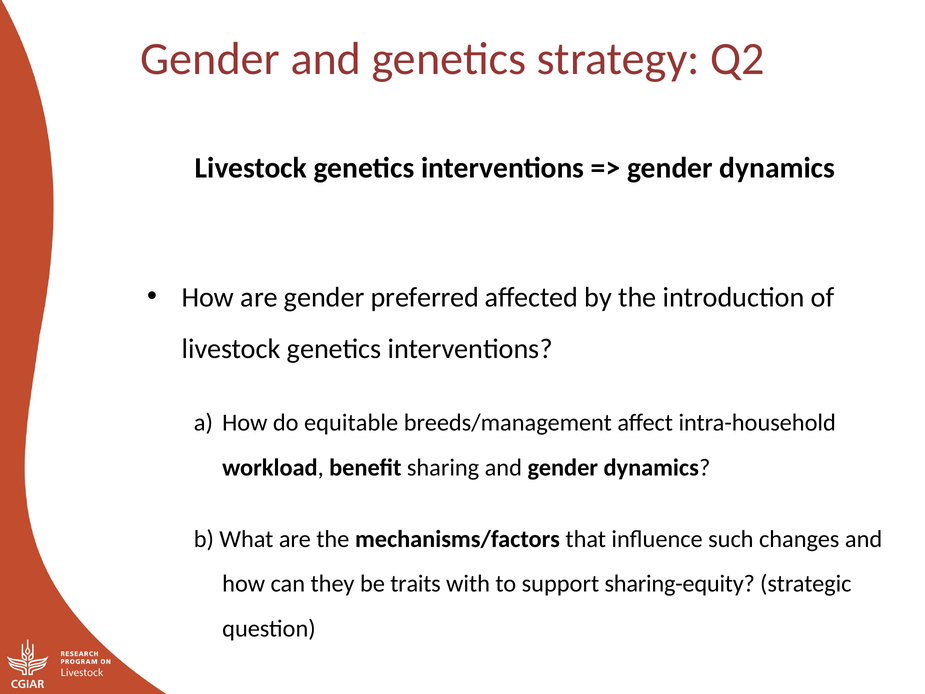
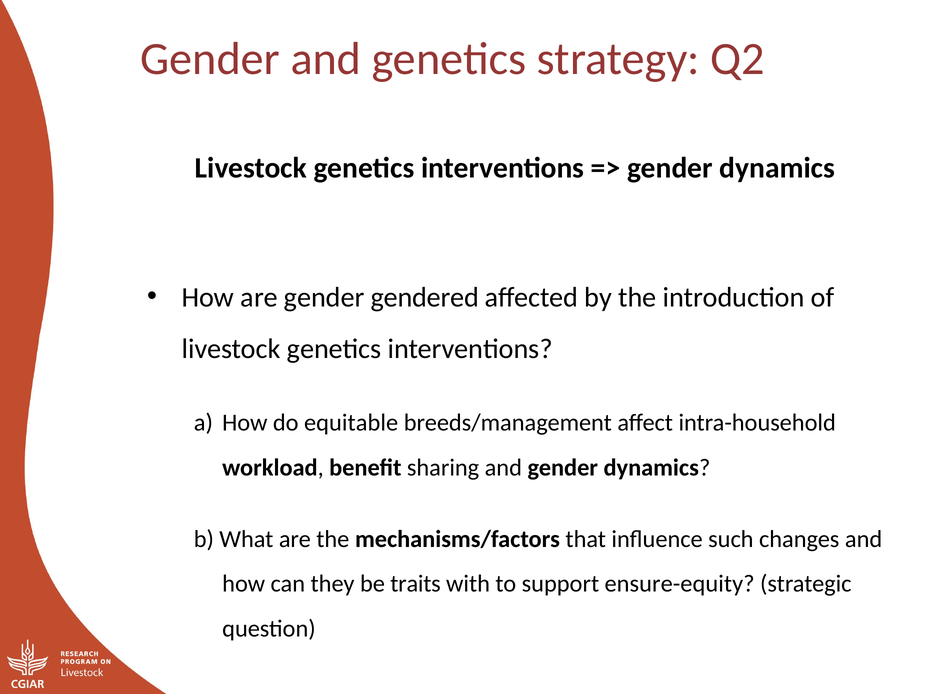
preferred: preferred -> gendered
sharing-equity: sharing-equity -> ensure-equity
